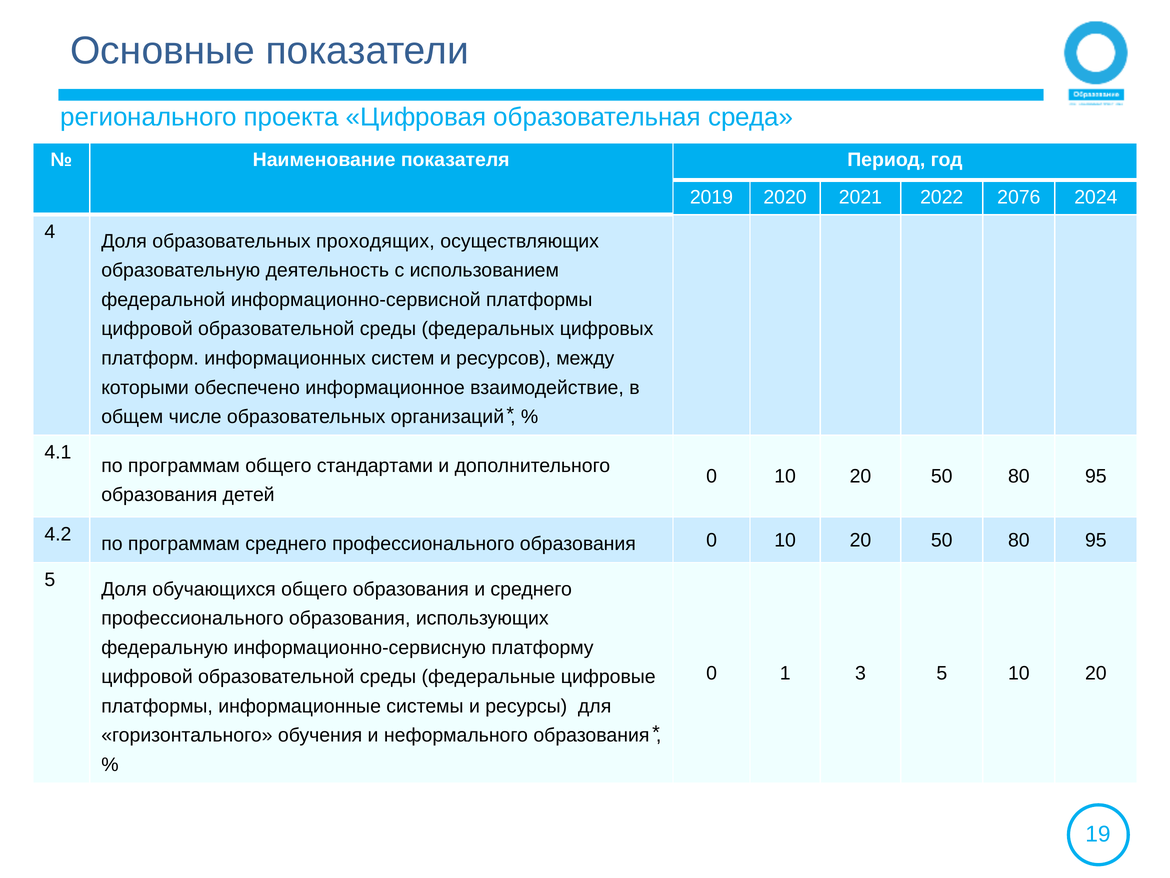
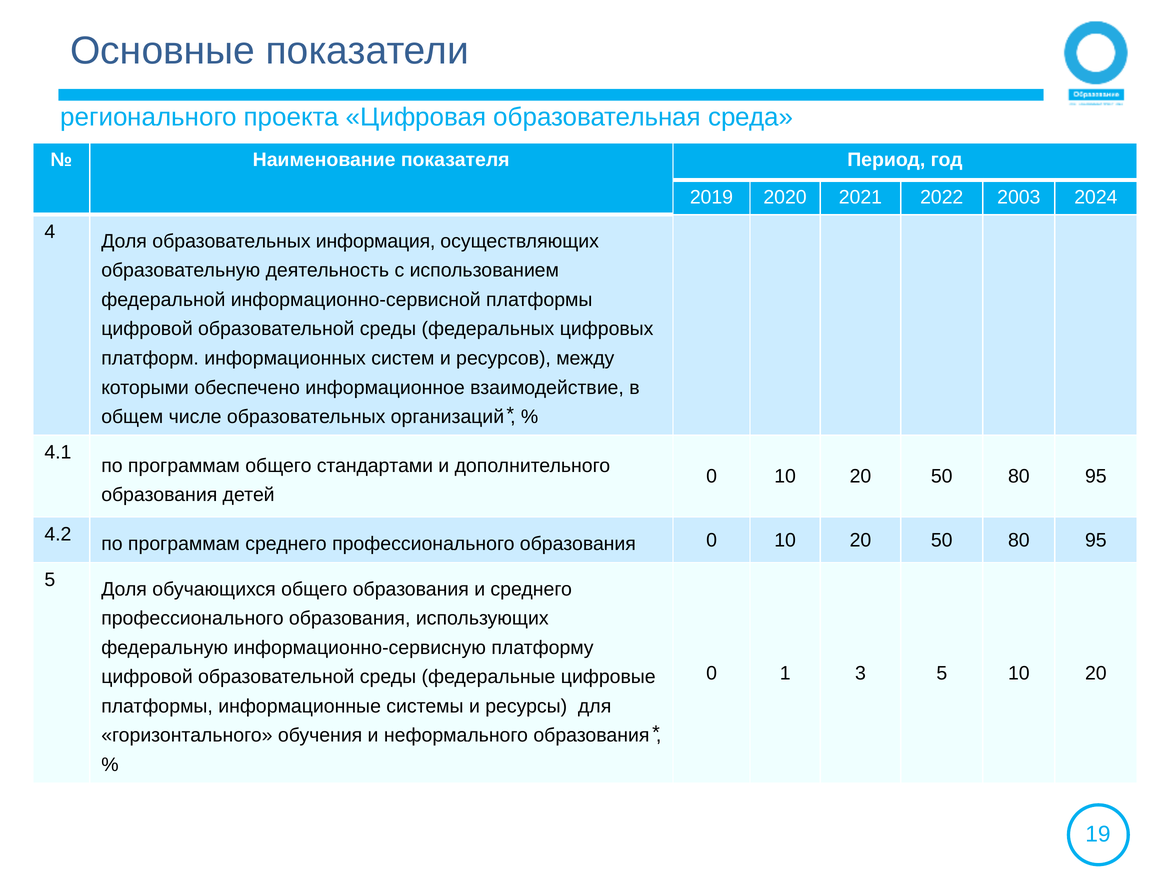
2076: 2076 -> 2003
проходящих: проходящих -> информация
